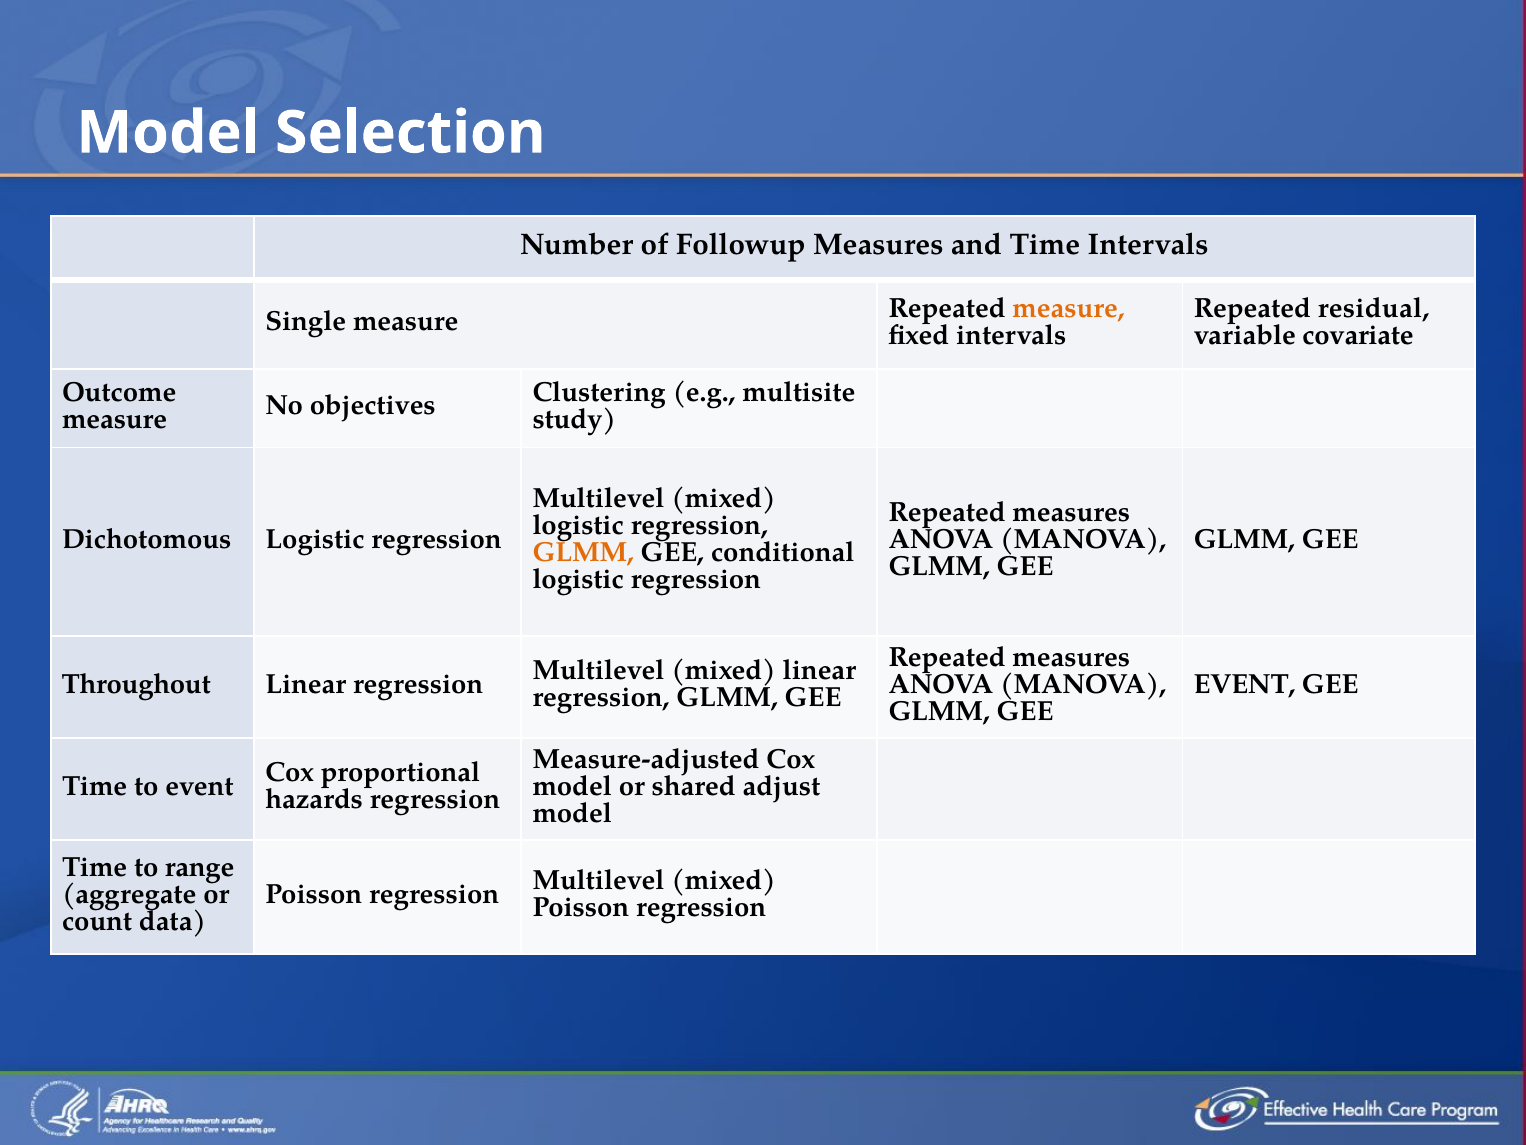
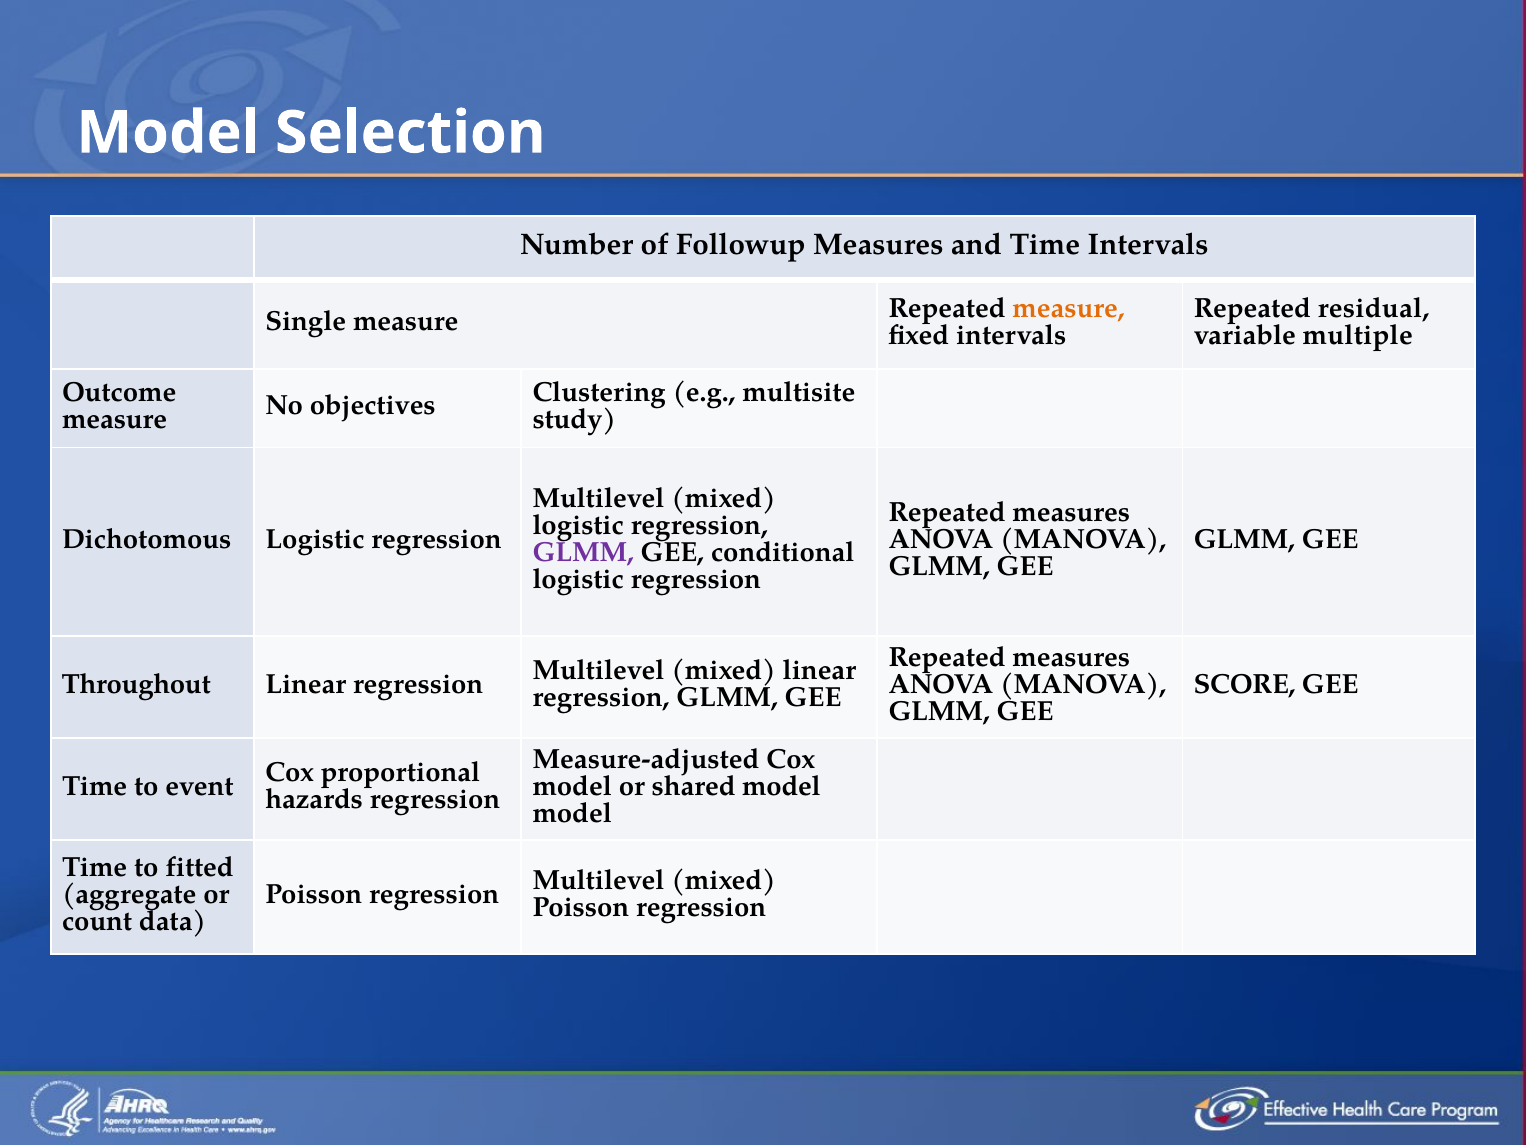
covariate: covariate -> multiple
GLMM at (583, 552) colour: orange -> purple
EVENT at (1245, 684): EVENT -> SCORE
shared adjust: adjust -> model
range: range -> fitted
